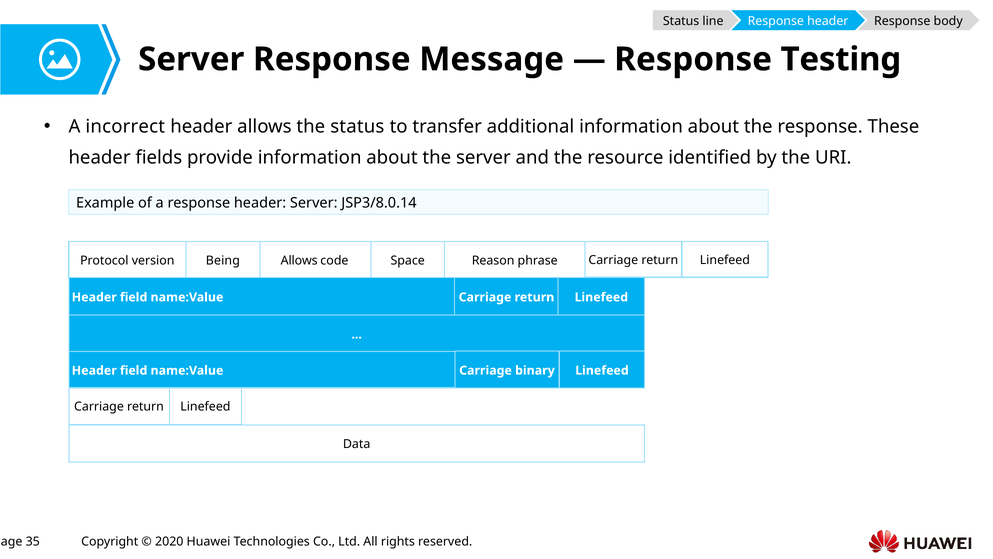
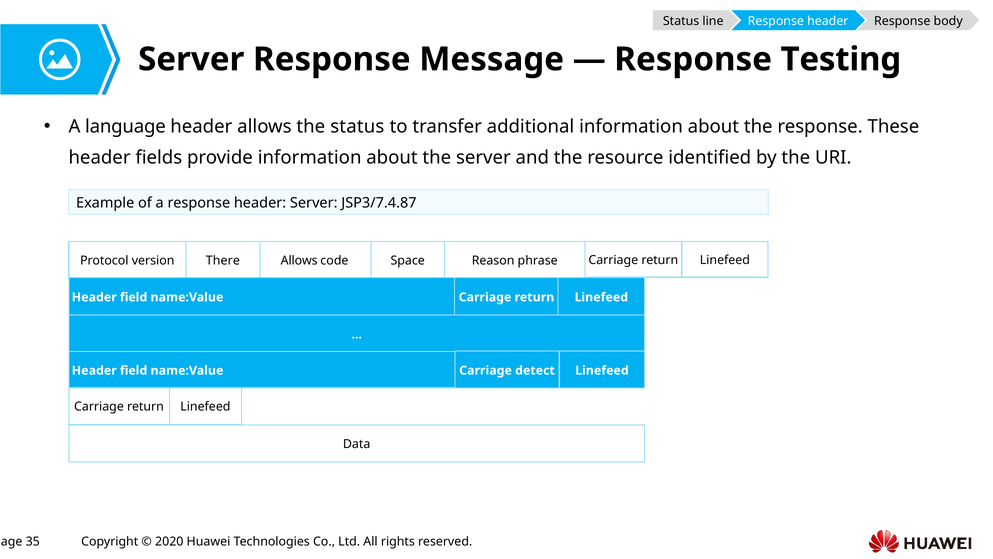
incorrect: incorrect -> language
JSP3/8.0.14: JSP3/8.0.14 -> JSP3/7.4.87
Being: Being -> There
binary: binary -> detect
